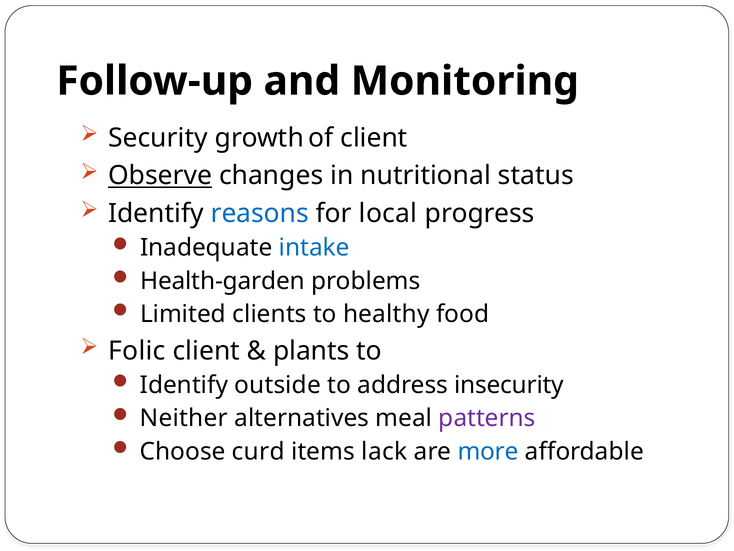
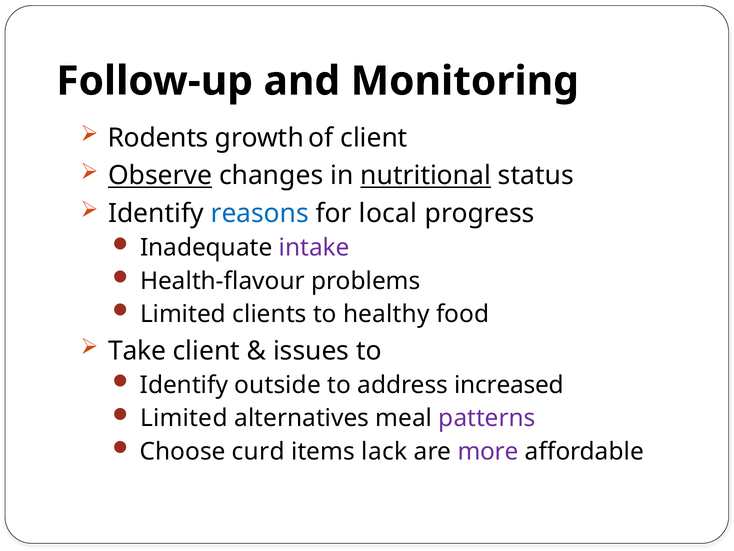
Security: Security -> Rodents
nutritional underline: none -> present
intake colour: blue -> purple
Health-garden: Health-garden -> Health-flavour
Folic: Folic -> Take
plants: plants -> issues
insecurity: insecurity -> increased
Neither at (184, 418): Neither -> Limited
more colour: blue -> purple
